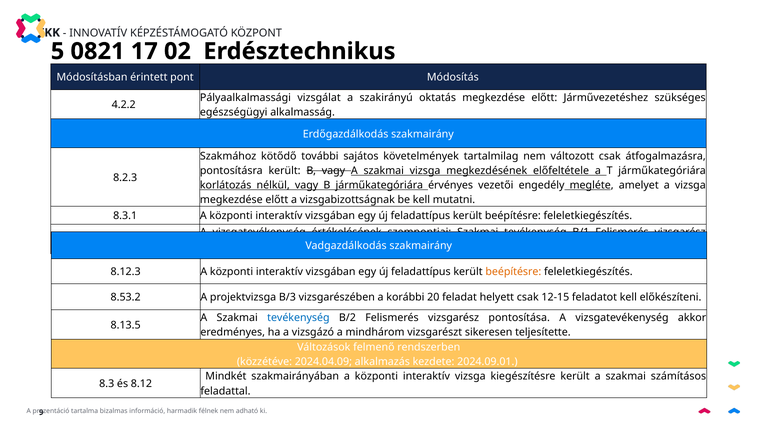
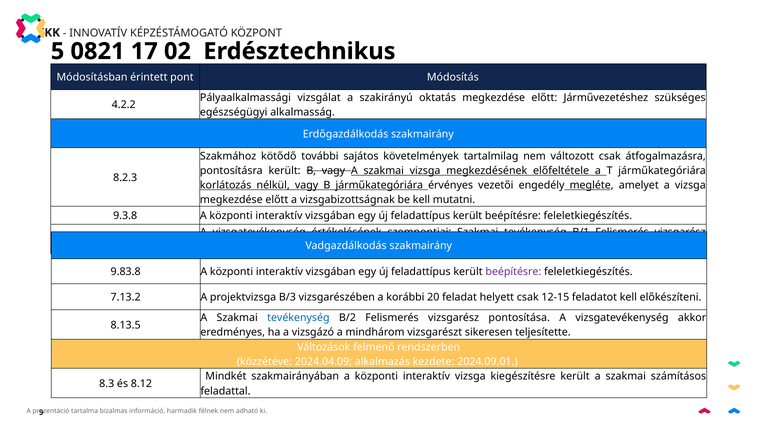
8.3.1: 8.3.1 -> 9.3.8
8.12.3: 8.12.3 -> 9.83.8
beépítésre at (513, 272) colour: orange -> purple
8.53.2: 8.53.2 -> 7.13.2
